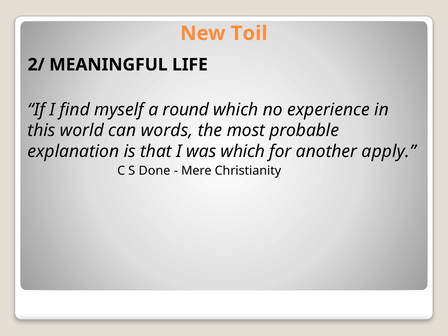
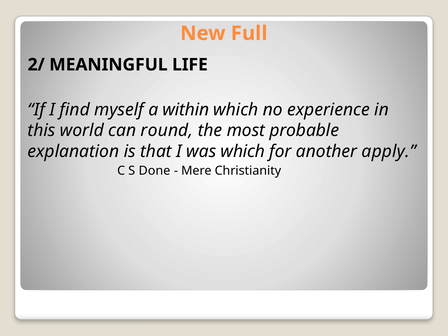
Toil: Toil -> Full
round: round -> within
words: words -> round
